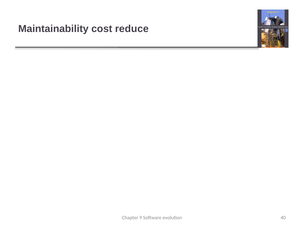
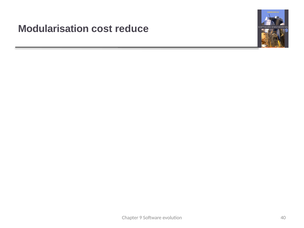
Maintainability: Maintainability -> Modularisation
